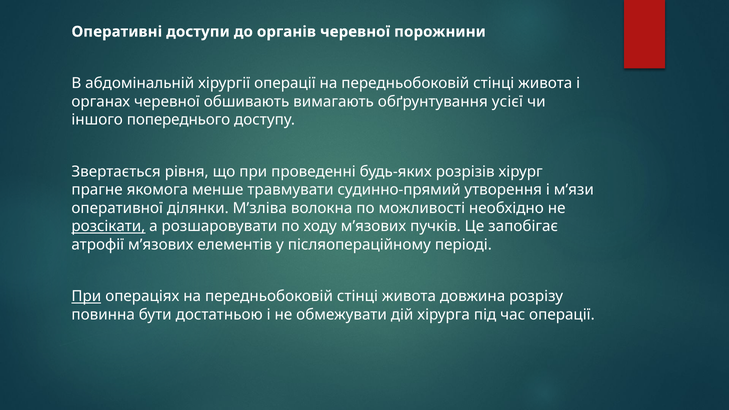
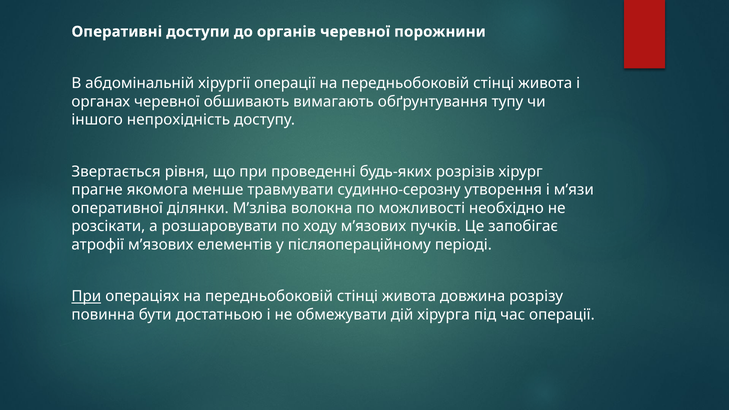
усієї: усієї -> тупу
попереднього: попереднього -> непрохідність
судинно-прямий: судинно-прямий -> судинно-серозну
розсікати underline: present -> none
